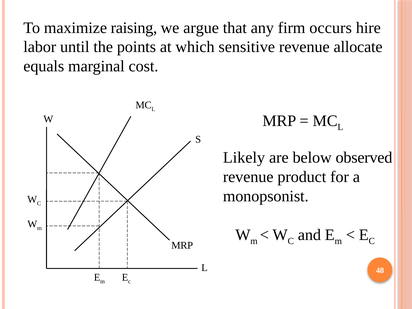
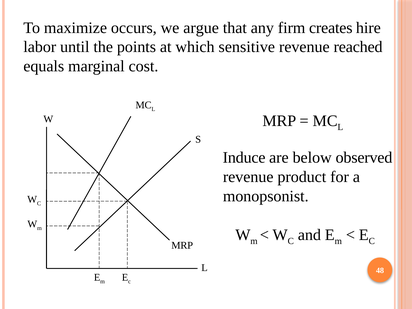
raising: raising -> occurs
occurs: occurs -> creates
allocate: allocate -> reached
Likely: Likely -> Induce
